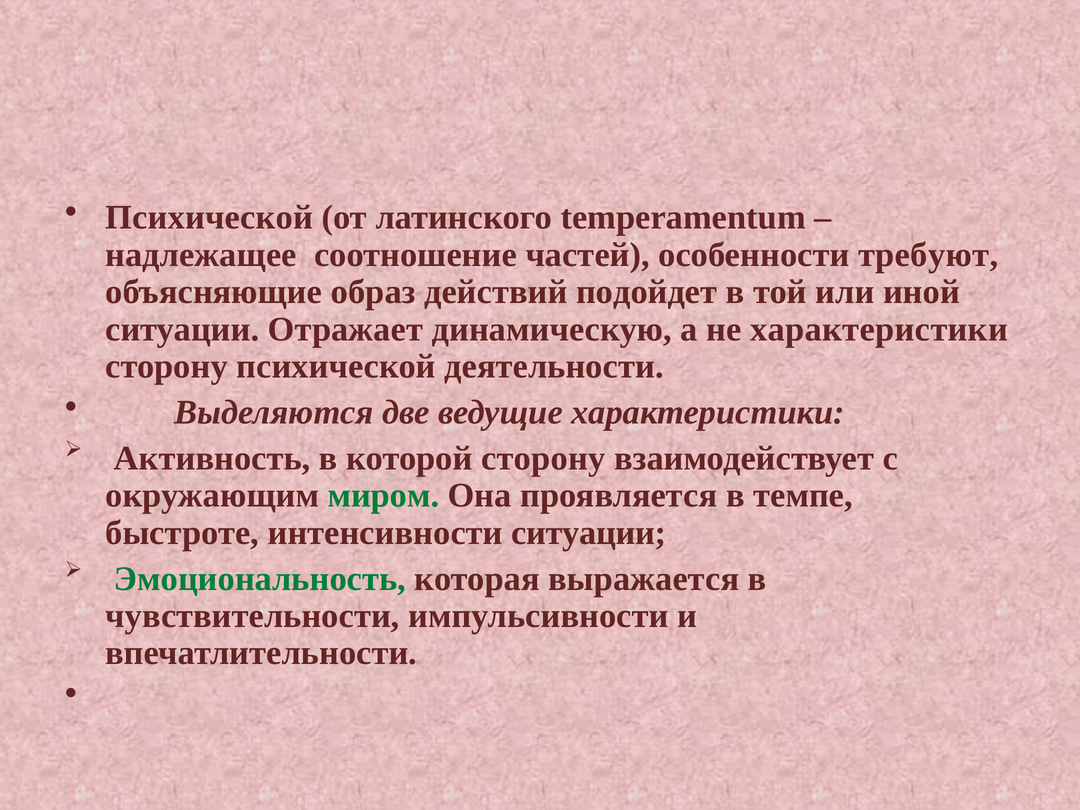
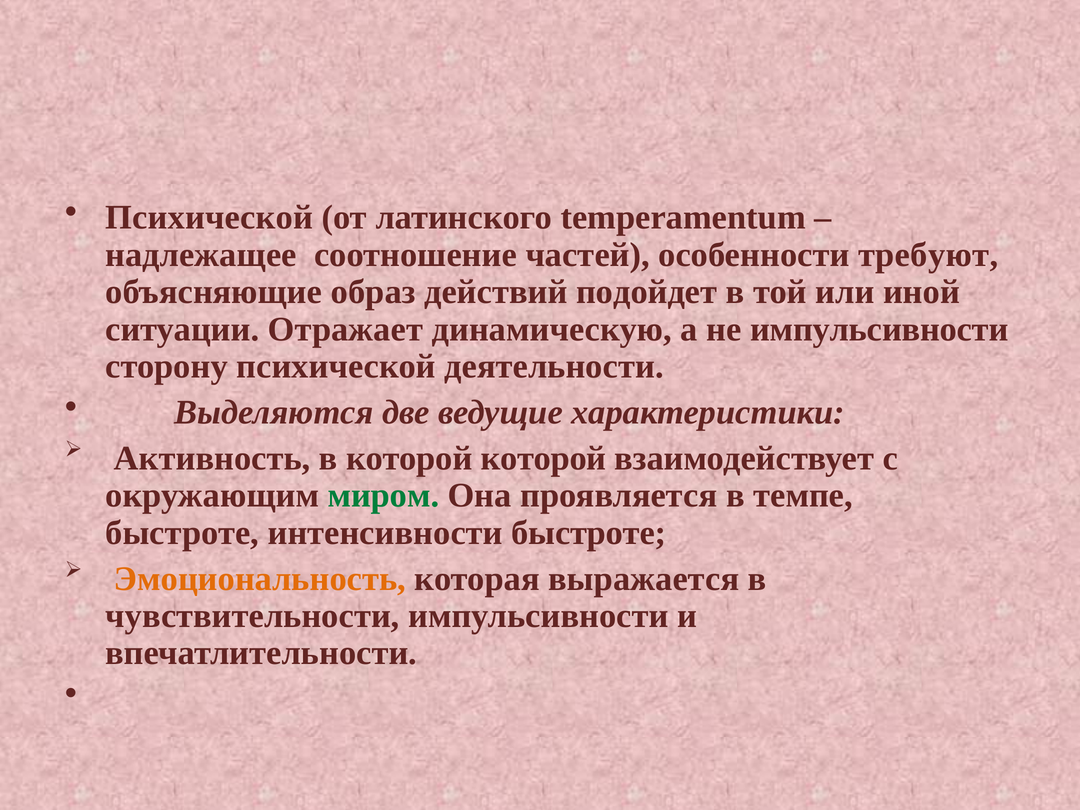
не характеристики: характеристики -> импульсивности
которой сторону: сторону -> которой
интенсивности ситуации: ситуации -> быстроте
Эмоциональность colour: green -> orange
